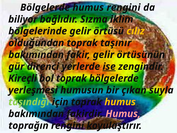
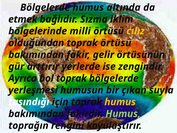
humus rengini: rengini -> altında
biliyor: biliyor -> etmek
bölgelerinde gelir: gelir -> milli
toprak taşınır: taşınır -> örtüsü
direnci: direnci -> arttırır
ise underline: present -> none
Kireçli: Kireçli -> Ayrıca
taşındığı colour: light green -> white
Humus at (123, 114) colour: pink -> light green
